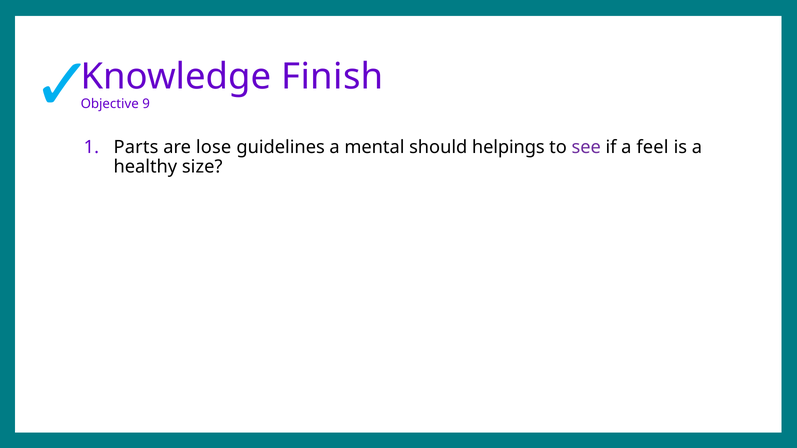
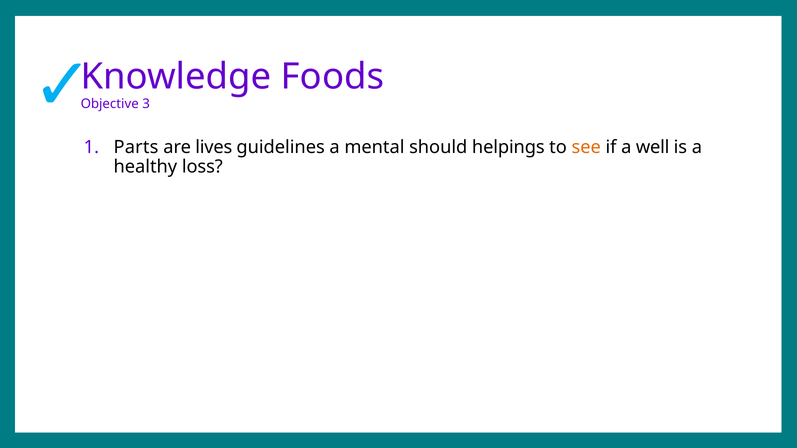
Finish: Finish -> Foods
9: 9 -> 3
lose: lose -> lives
see colour: purple -> orange
feel: feel -> well
size: size -> loss
